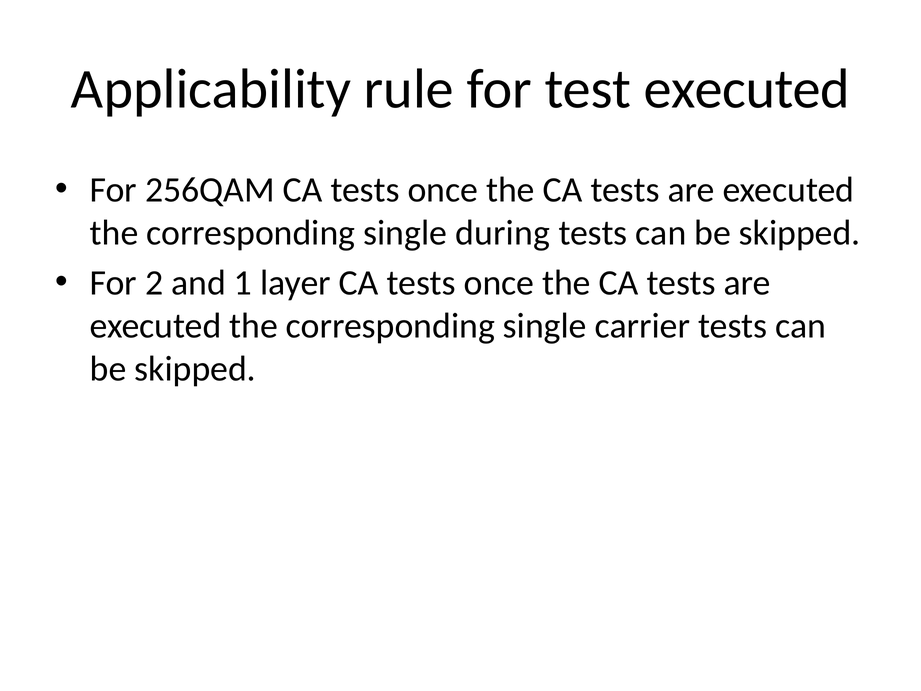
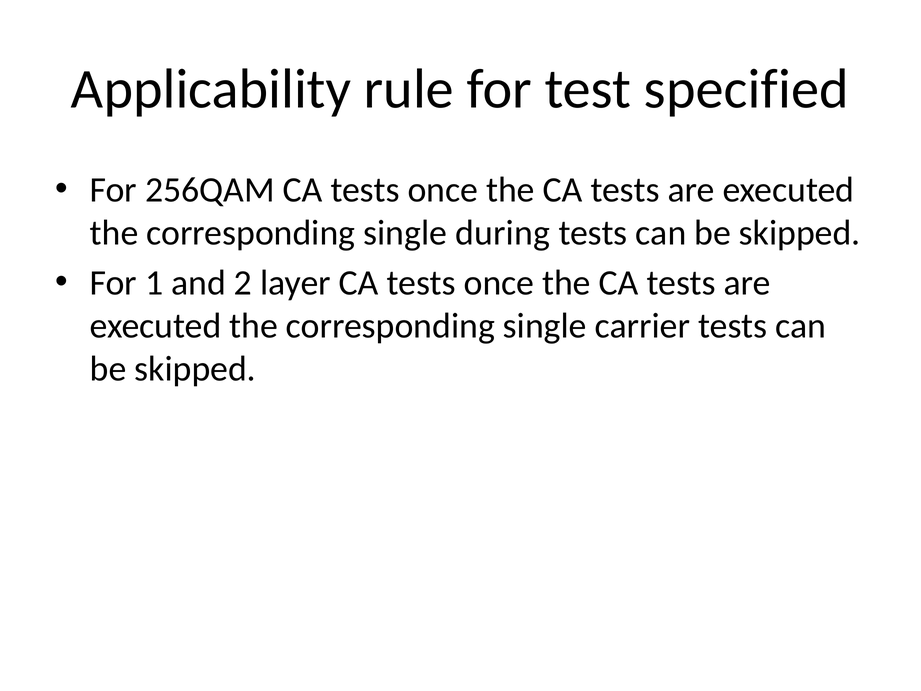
test executed: executed -> specified
2: 2 -> 1
1: 1 -> 2
